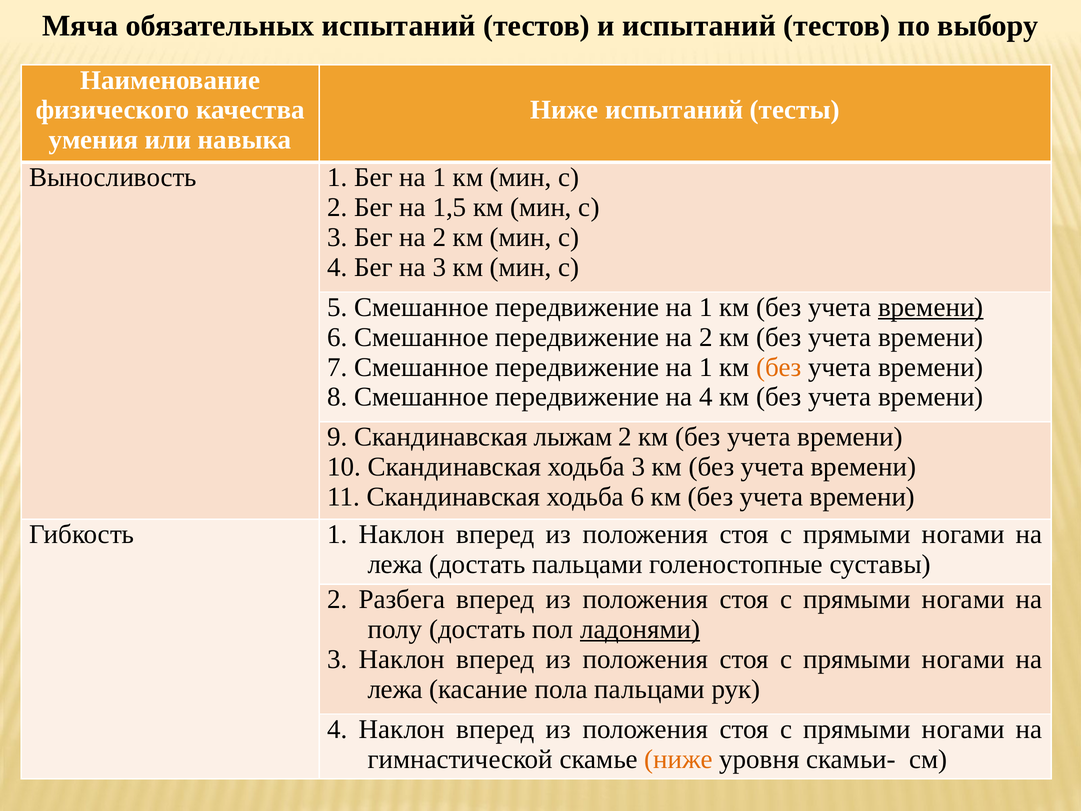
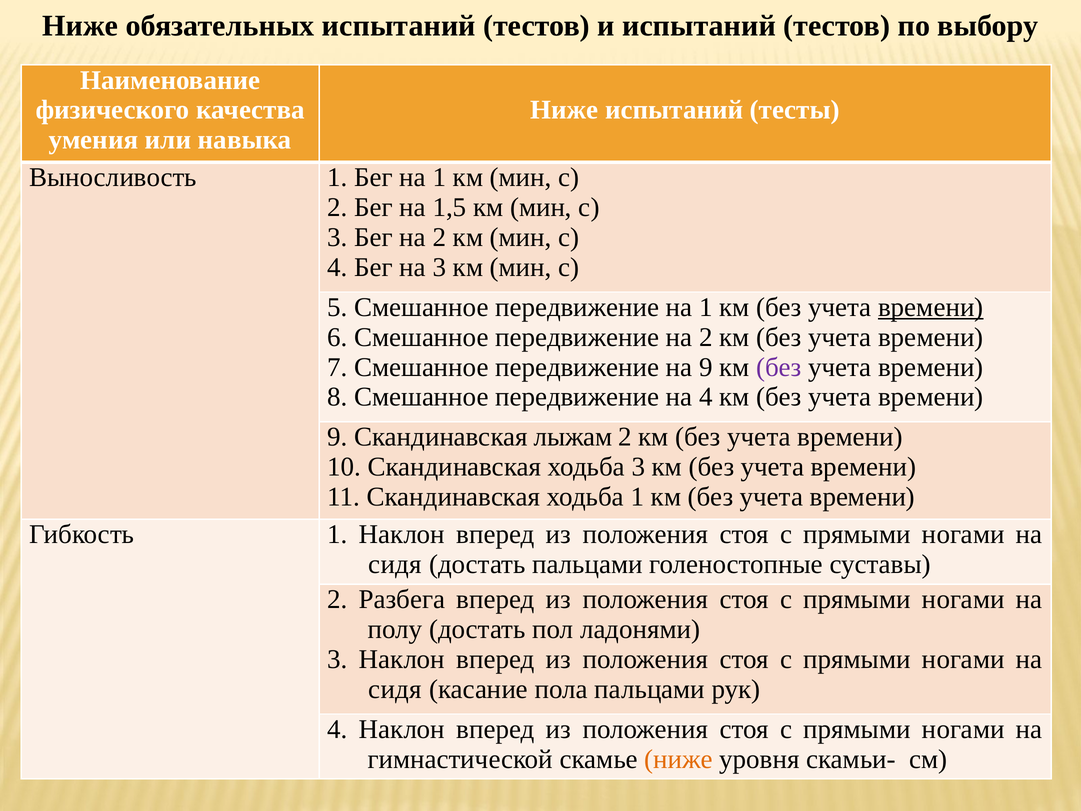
Мяча at (80, 26): Мяча -> Ниже
1 at (706, 367): 1 -> 9
без at (779, 367) colour: orange -> purple
ходьба 6: 6 -> 1
лежа at (395, 564): лежа -> сидя
ладонями underline: present -> none
лежа at (395, 689): лежа -> сидя
